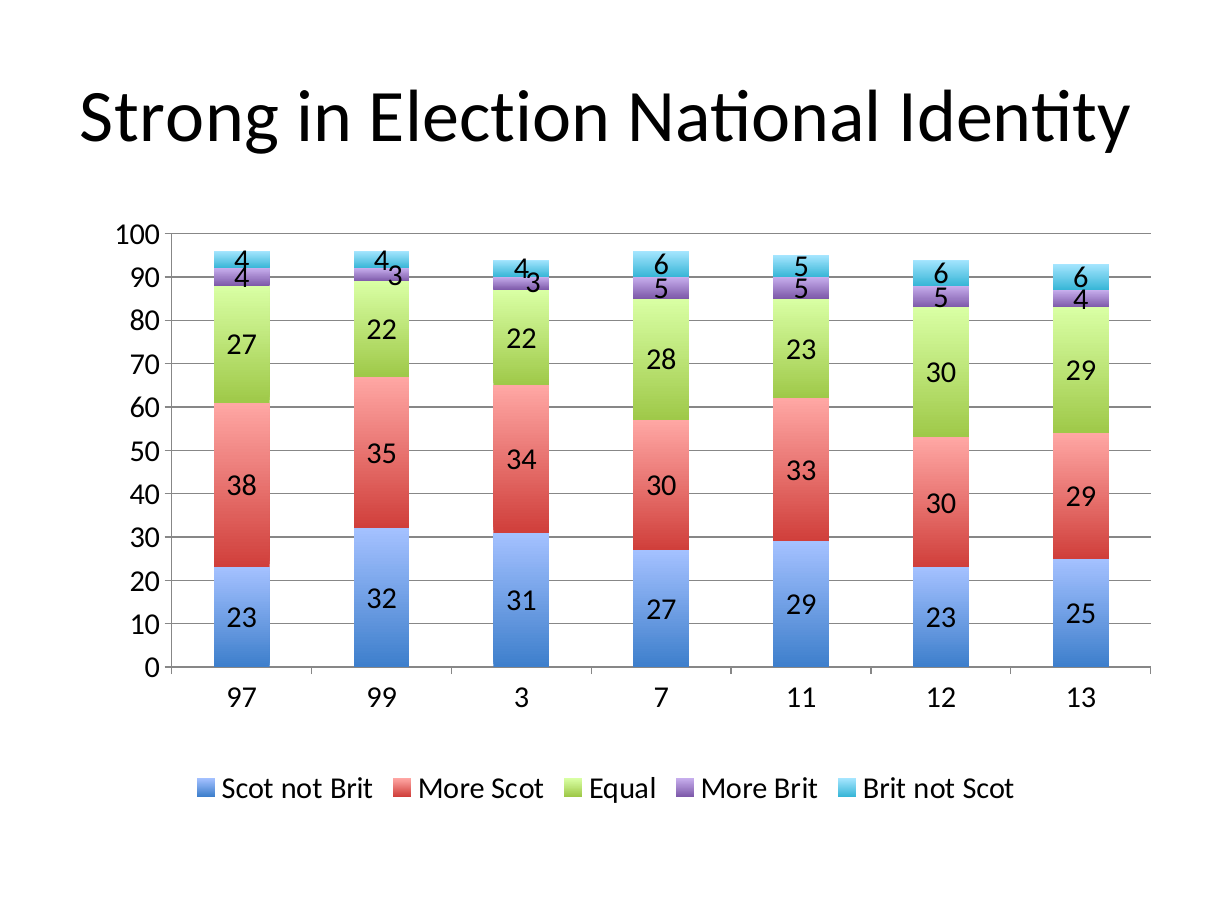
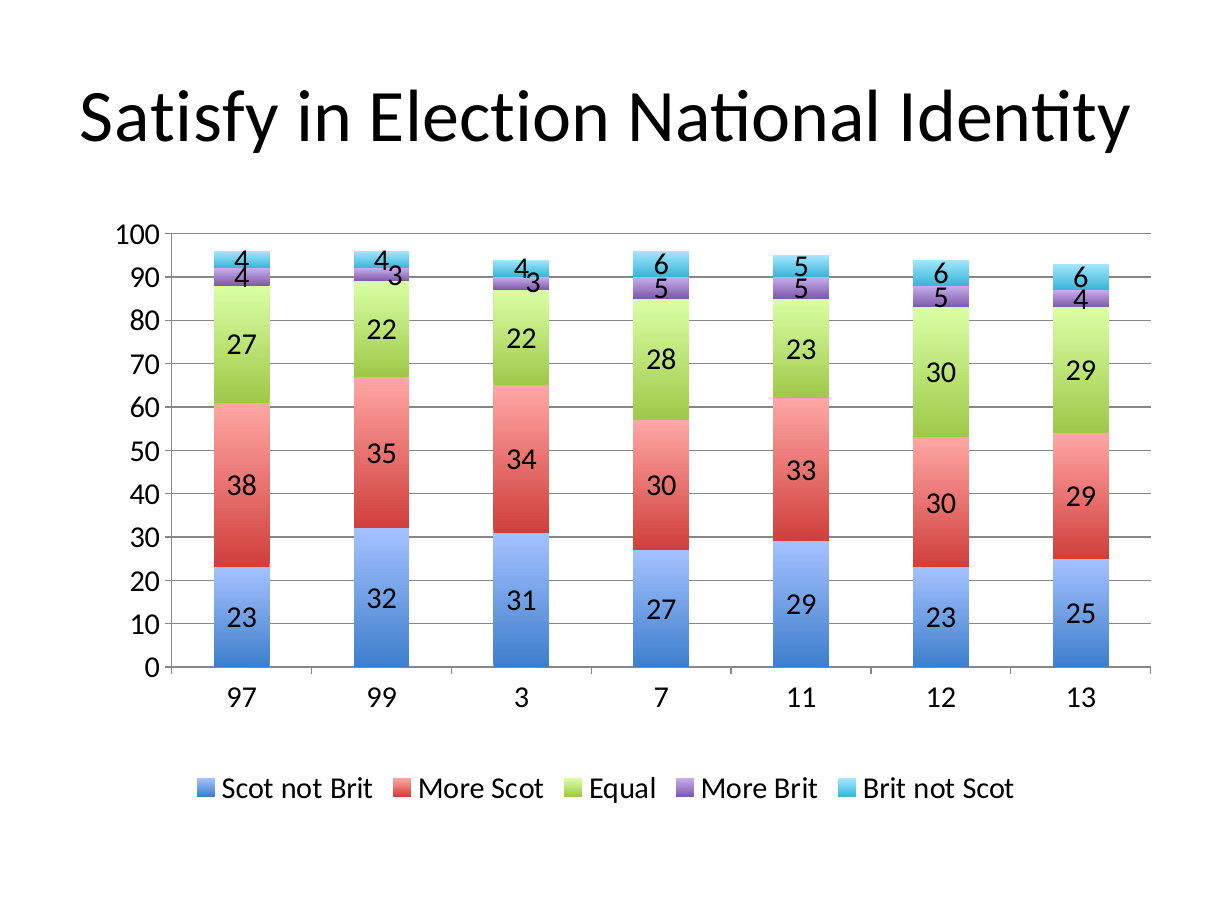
Strong: Strong -> Satisfy
